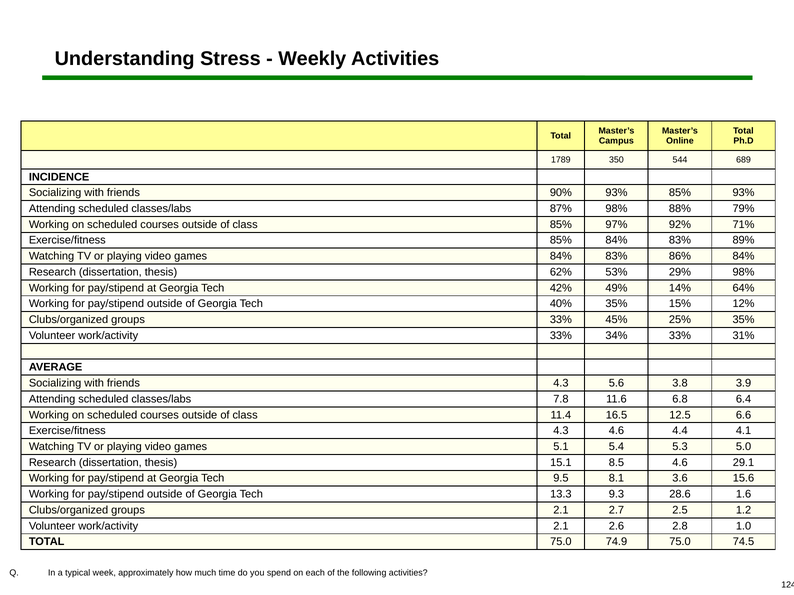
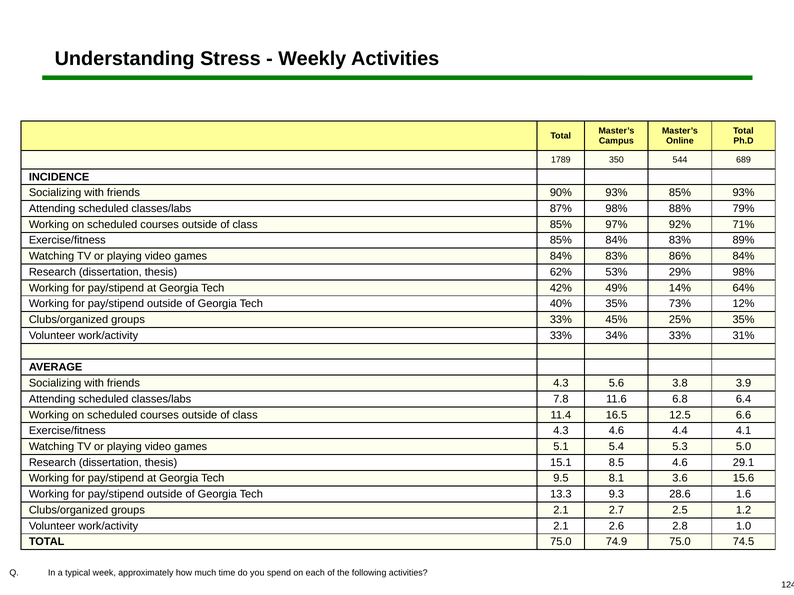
15%: 15% -> 73%
